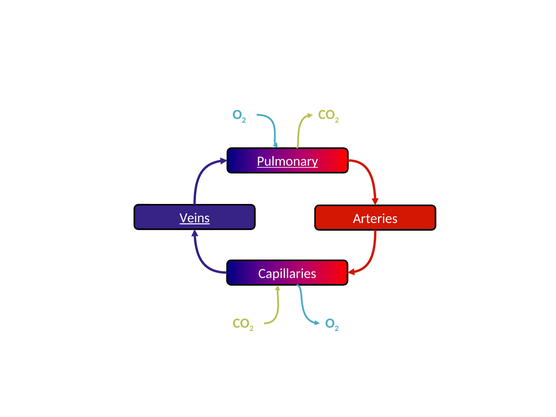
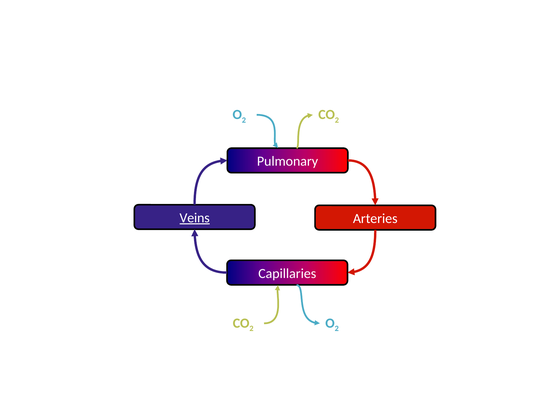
Pulmonary underline: present -> none
